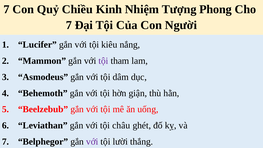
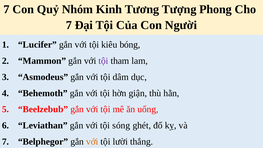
Chiều: Chiều -> Nhóm
Nhiệm: Nhiệm -> Tương
nắng: nắng -> bóng
châu: châu -> sóng
với at (92, 142) colour: purple -> orange
